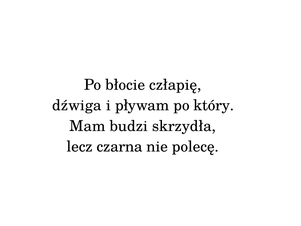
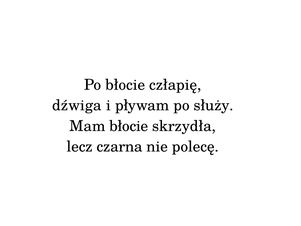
który: który -> służy
Mam budzi: budzi -> błocie
